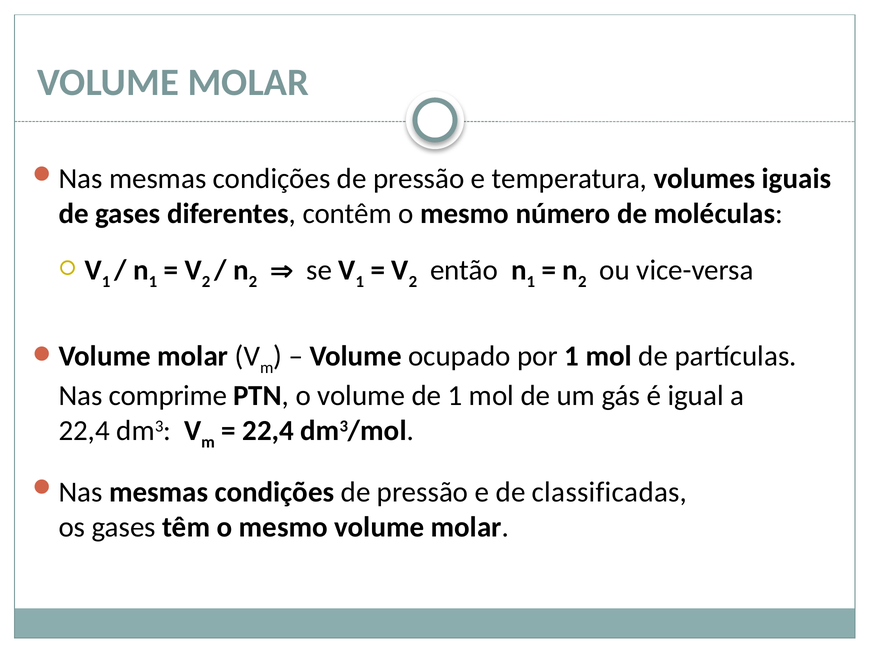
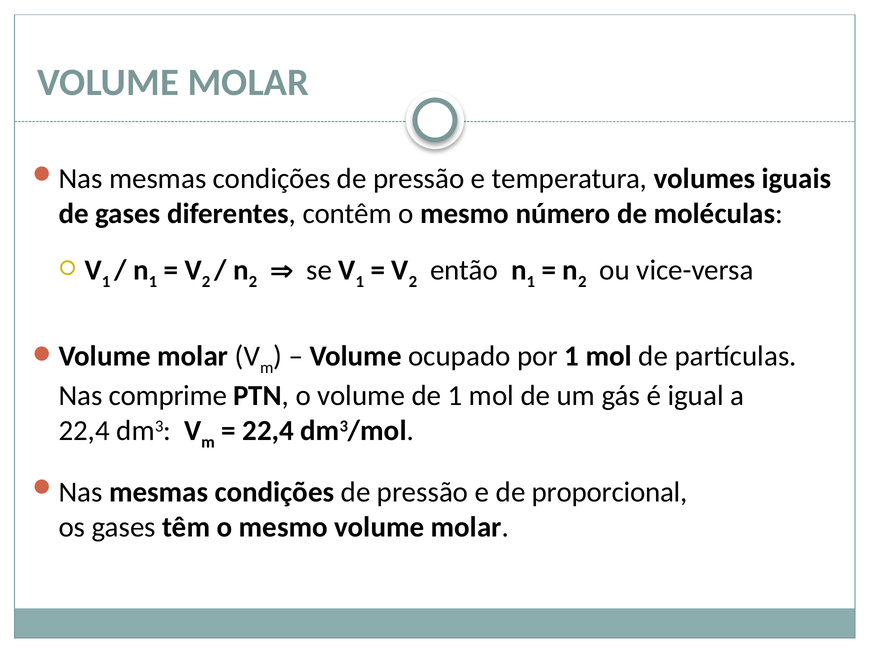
classificadas: classificadas -> proporcional
